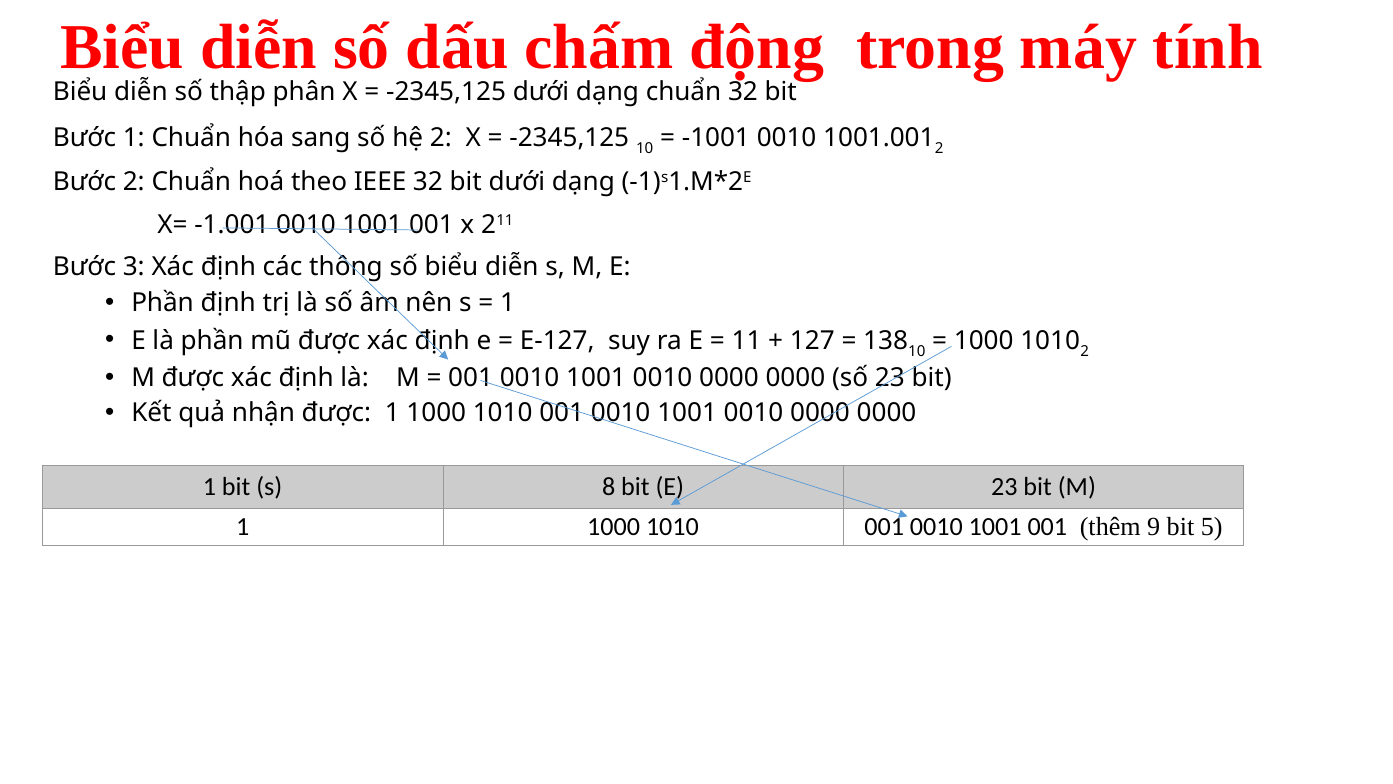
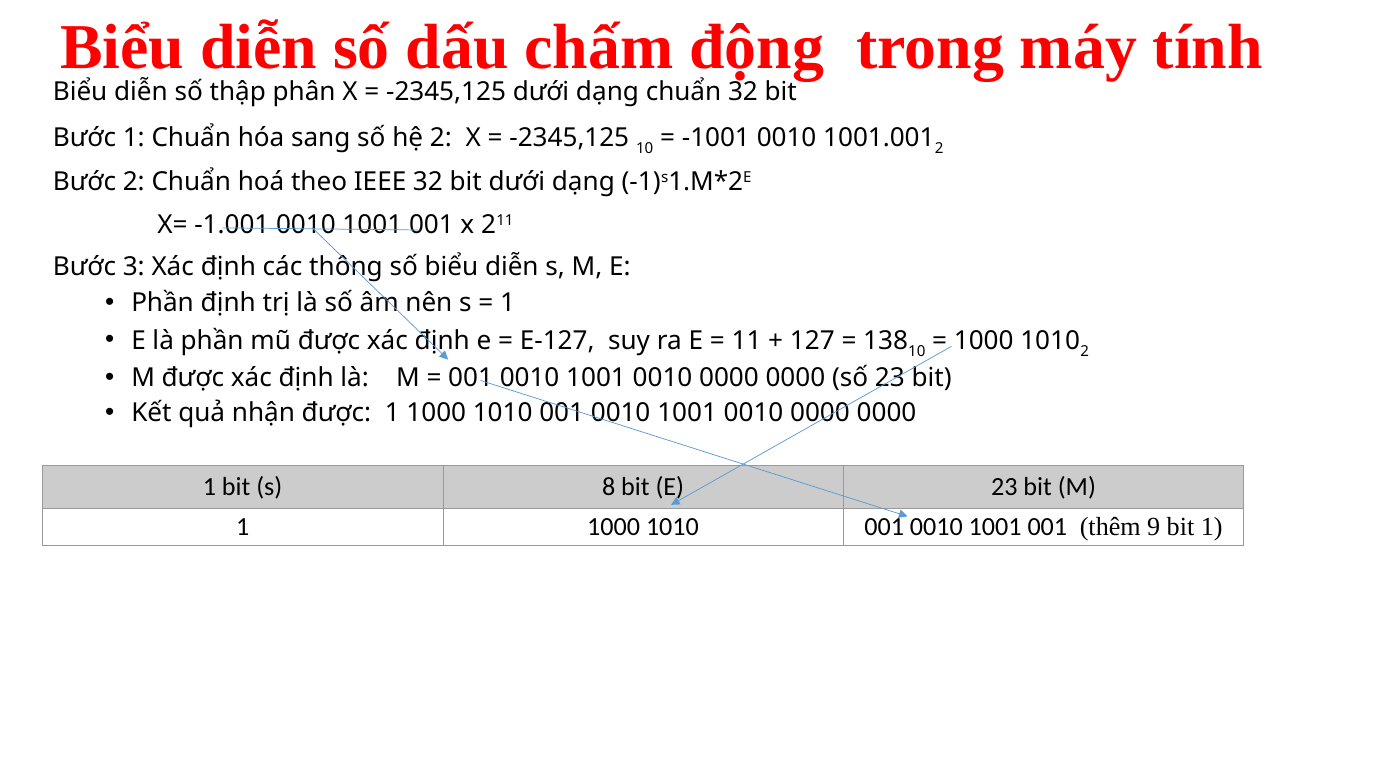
bit 5: 5 -> 1
